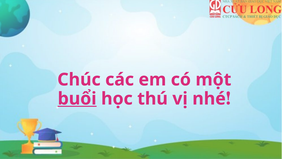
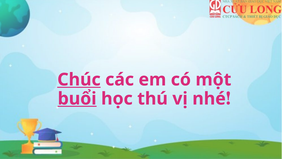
Chúc underline: none -> present
